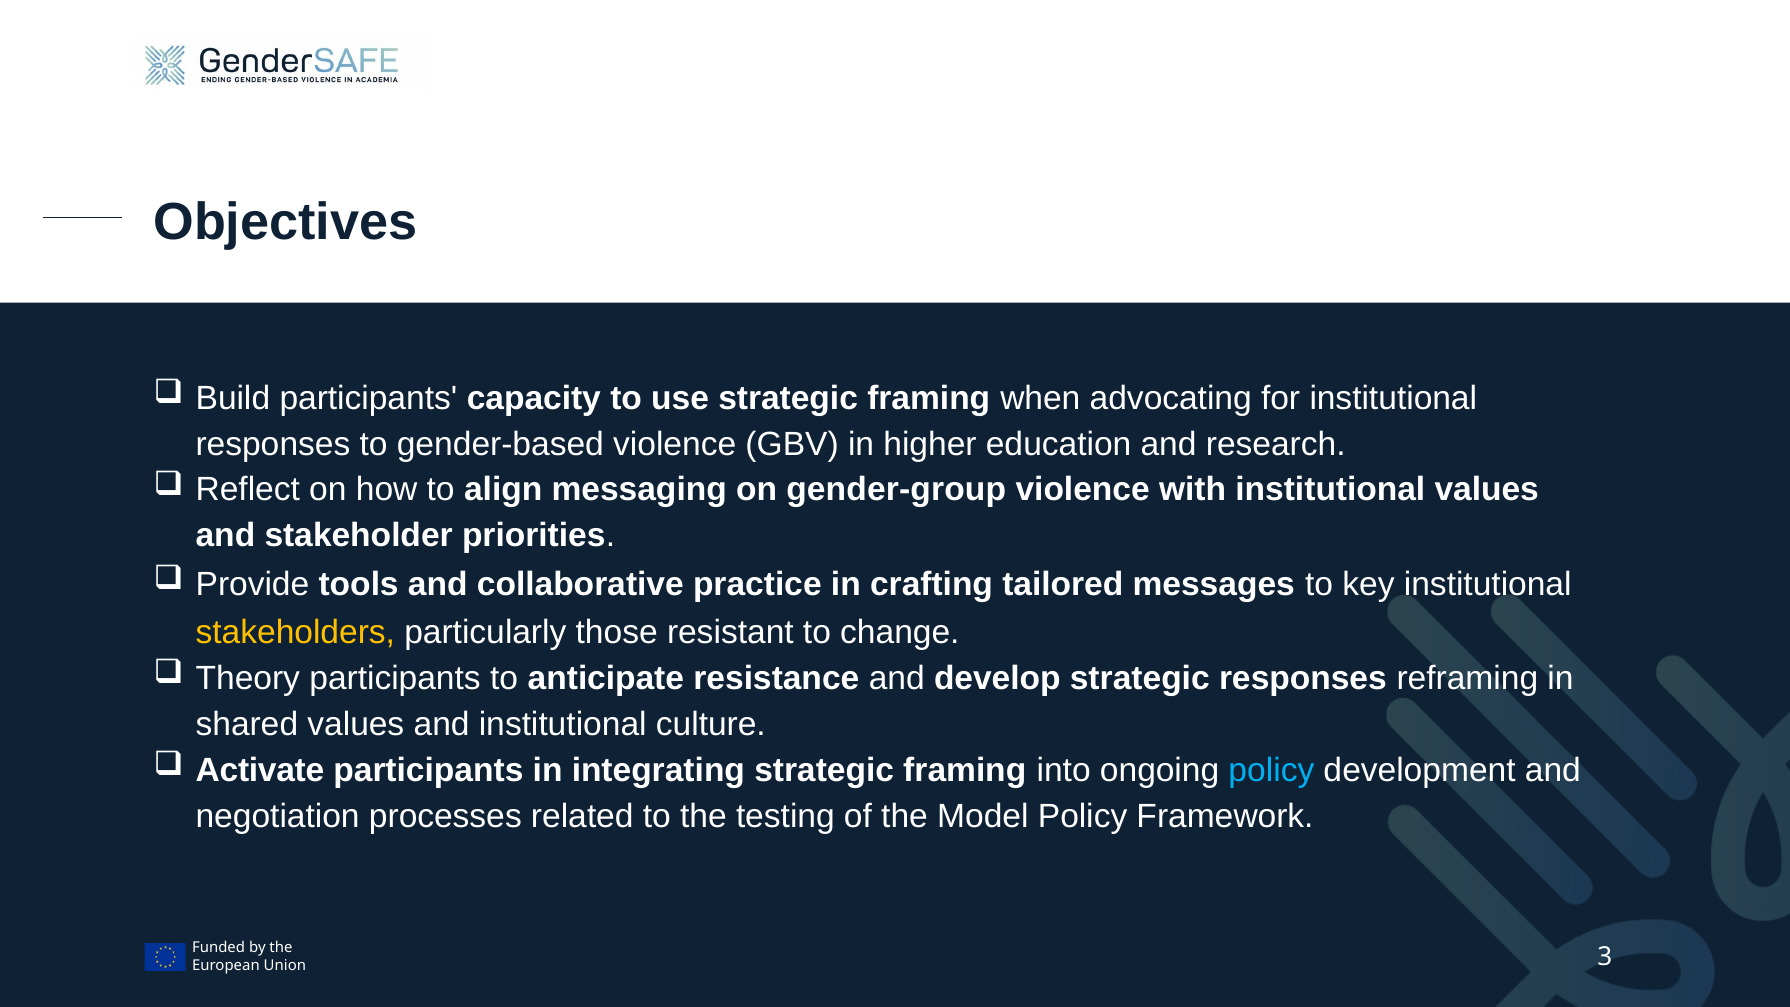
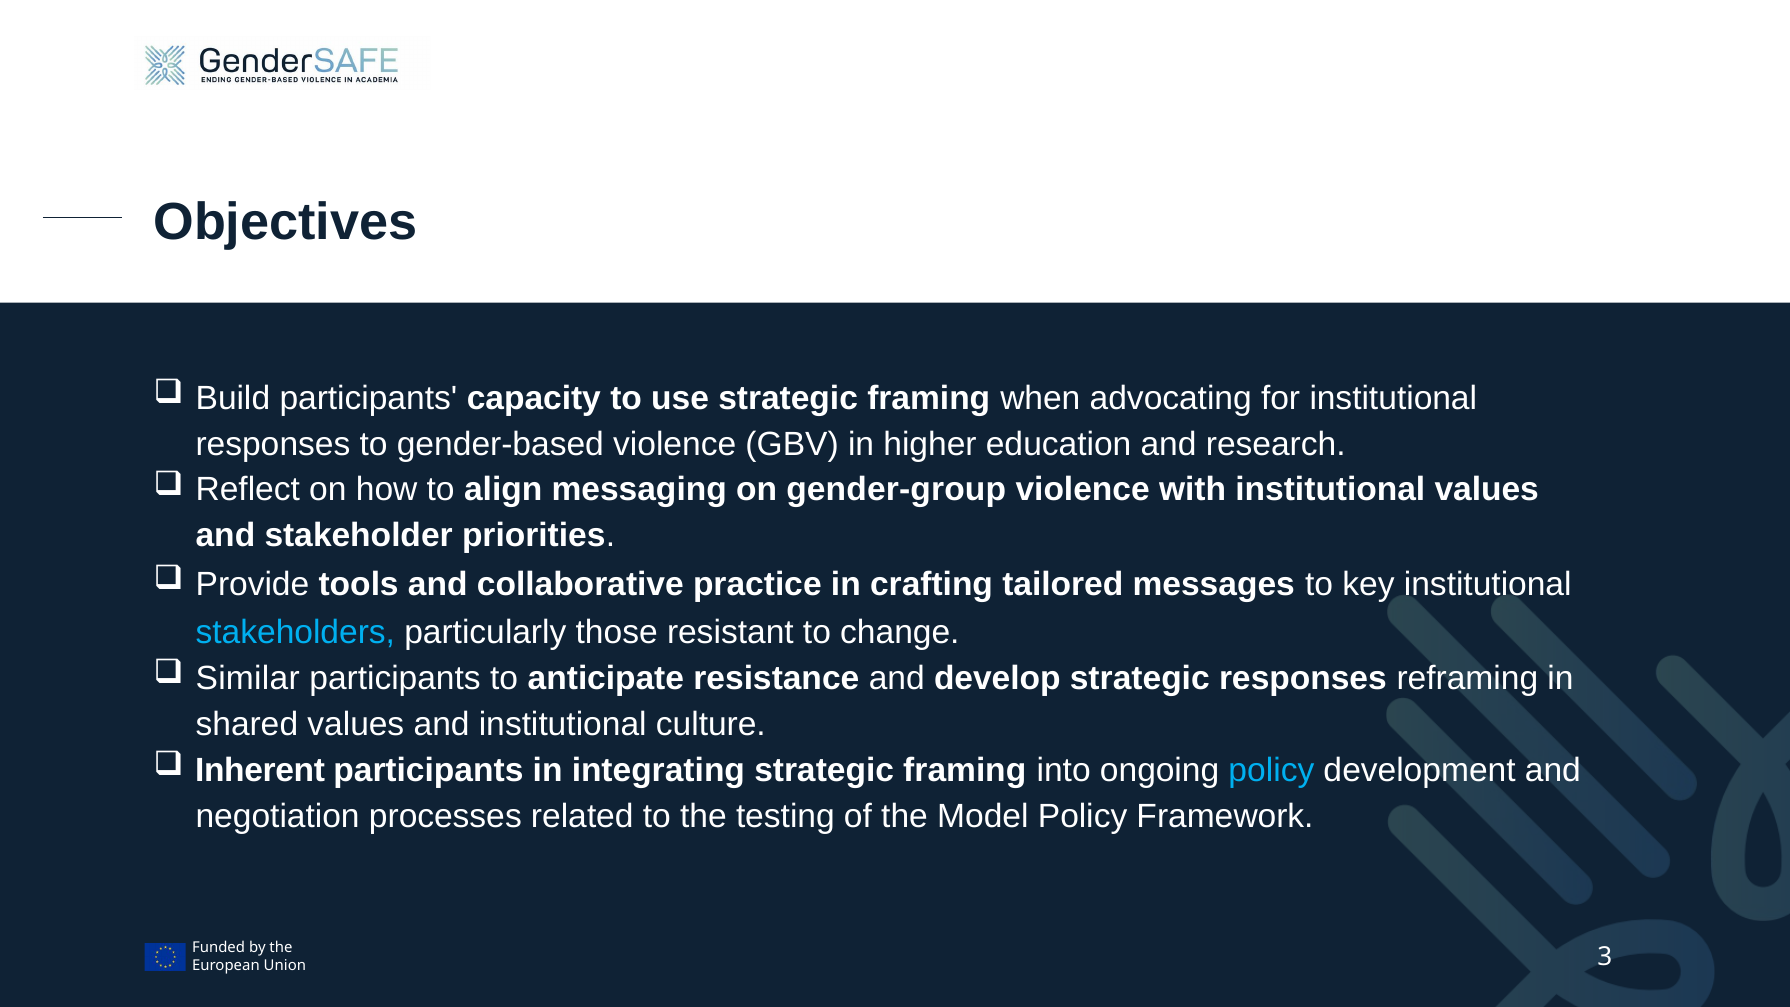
stakeholders colour: yellow -> light blue
Theory: Theory -> Similar
Activate: Activate -> Inherent
